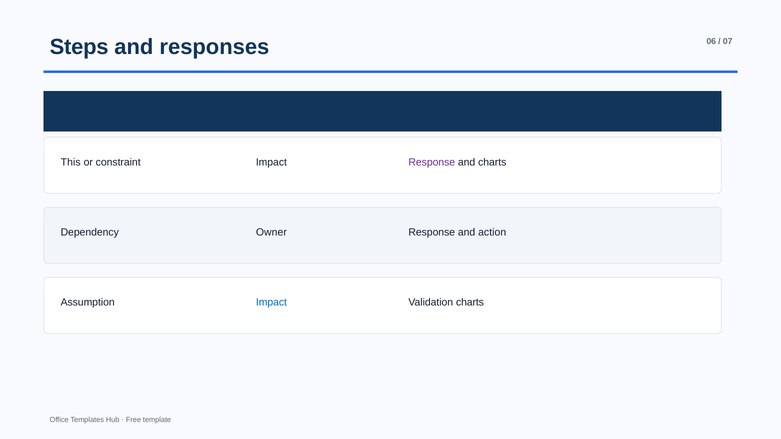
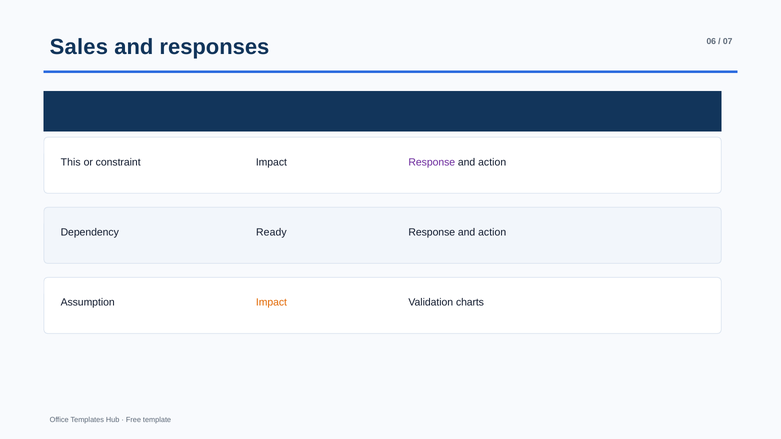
Steps: Steps -> Sales
charts at (492, 162): charts -> action
Owner: Owner -> Ready
Impact at (271, 303) colour: blue -> orange
